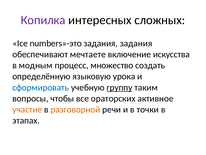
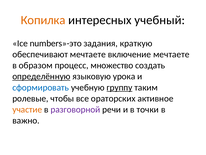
Копилка colour: purple -> orange
сложных: сложных -> учебный
задания задания: задания -> краткую
включение искусства: искусства -> мечтаете
модным: модным -> образом
определённую underline: none -> present
вопросы: вопросы -> ролевые
разговорной colour: orange -> purple
этапах: этапах -> важно
